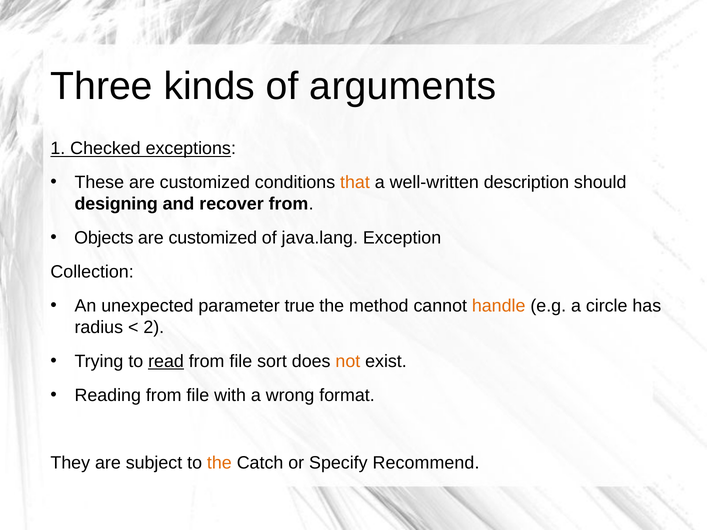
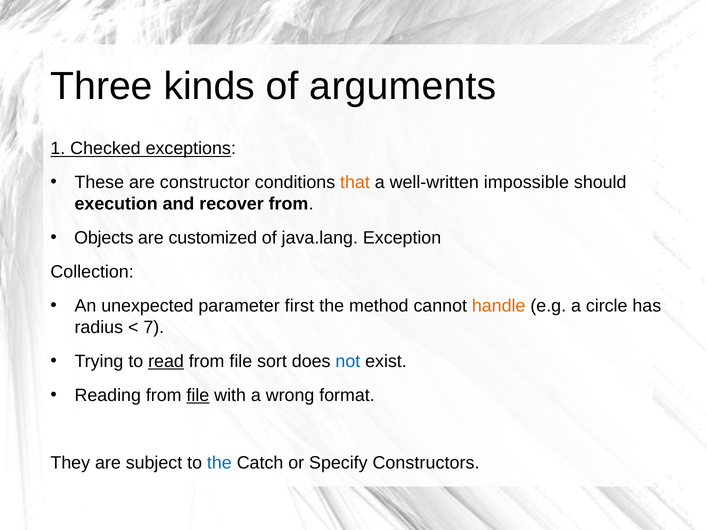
These are customized: customized -> constructor
description: description -> impossible
designing: designing -> execution
true: true -> first
2: 2 -> 7
not colour: orange -> blue
file at (198, 395) underline: none -> present
the at (219, 463) colour: orange -> blue
Recommend: Recommend -> Constructors
